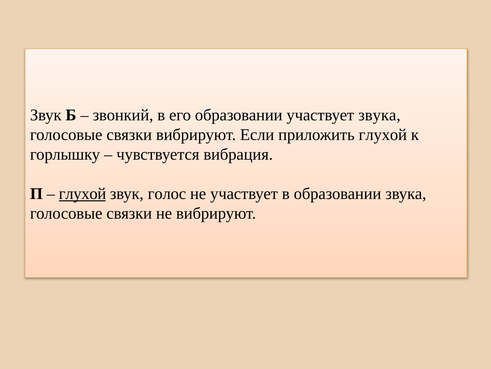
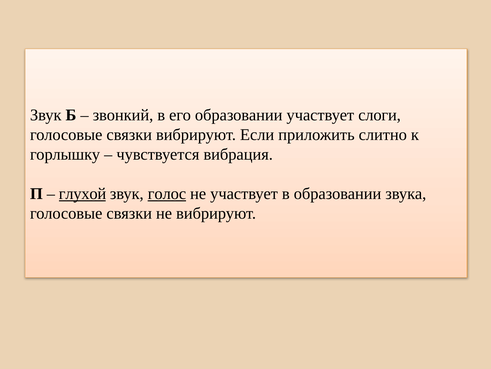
участвует звука: звука -> слоги
приложить глухой: глухой -> слитно
голос underline: none -> present
